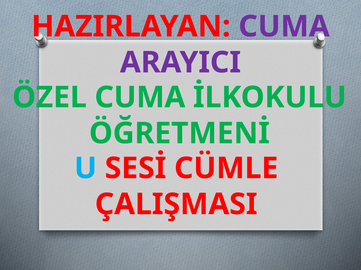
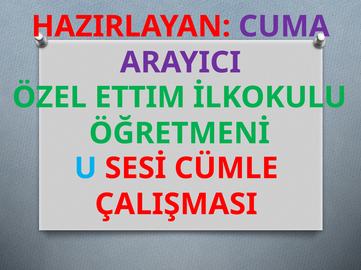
ÖZEL CUMA: CUMA -> ETTIM
